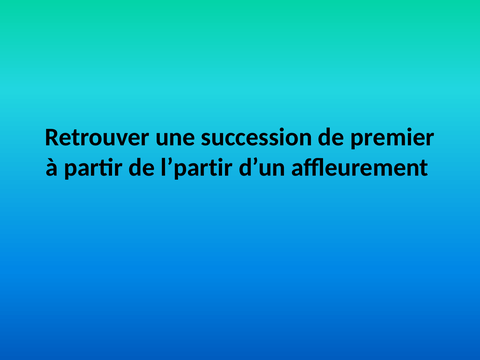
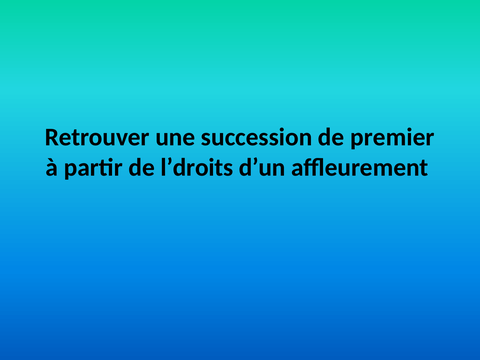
l’partir: l’partir -> l’droits
